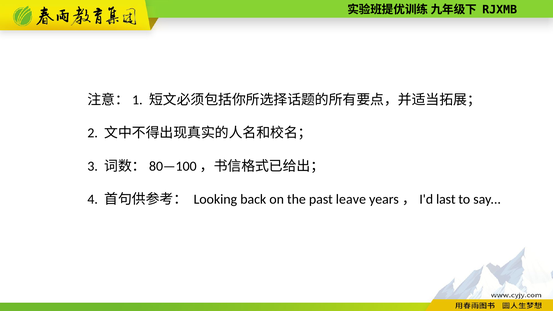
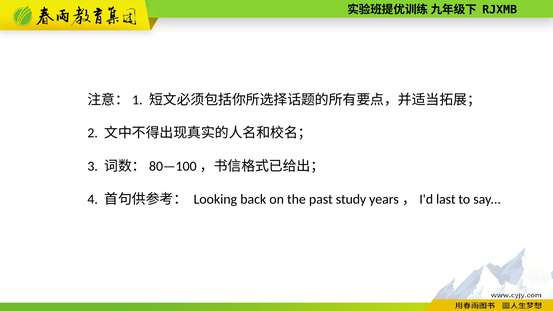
leave: leave -> study
